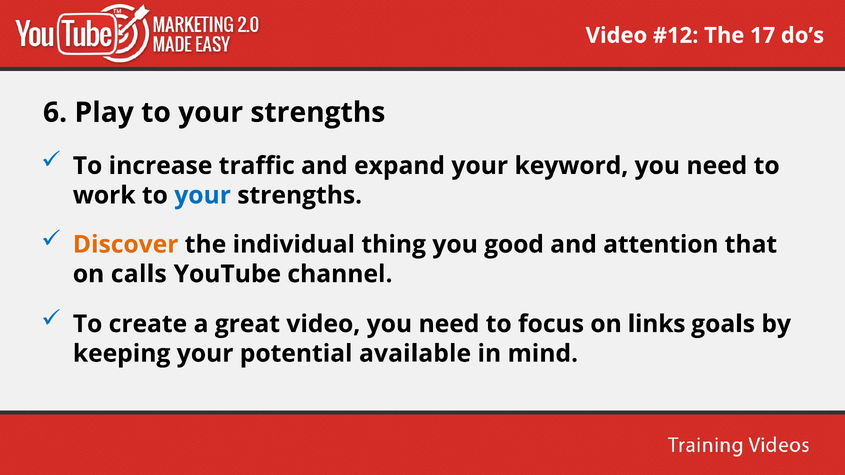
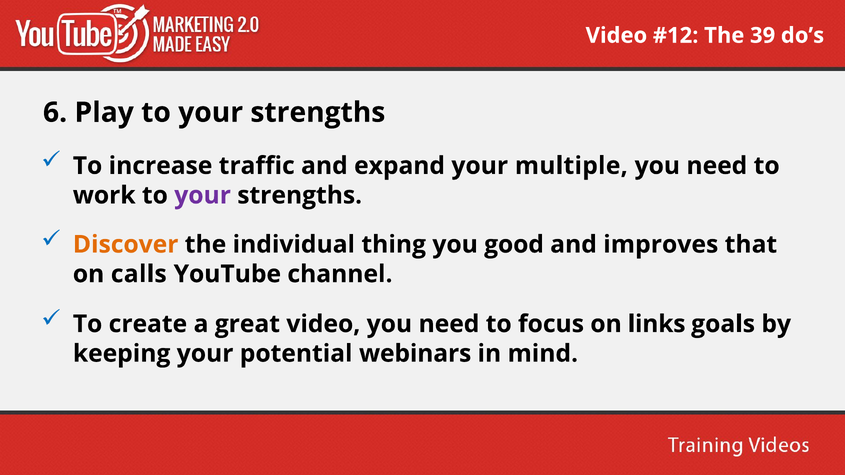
17: 17 -> 39
keyword: keyword -> multiple
your at (203, 195) colour: blue -> purple
attention: attention -> improves
available: available -> webinars
